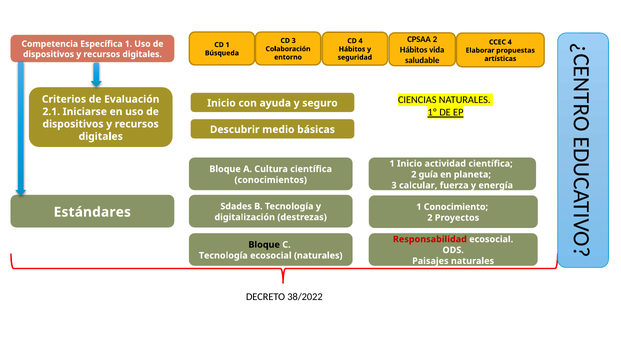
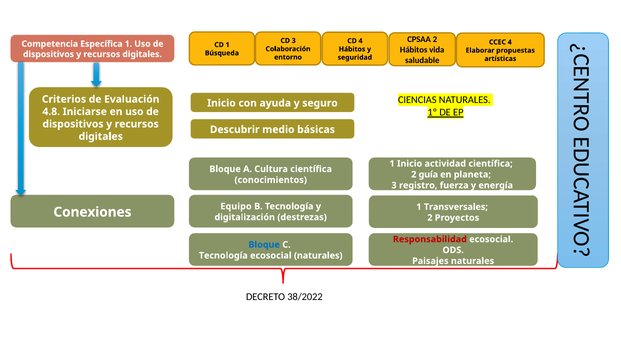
2.1: 2.1 -> 4.8
calcular: calcular -> registro
Sdades: Sdades -> Equipo
Conocimiento: Conocimiento -> Transversales
Estándares: Estándares -> Conexiones
Bloque at (264, 245) colour: black -> blue
